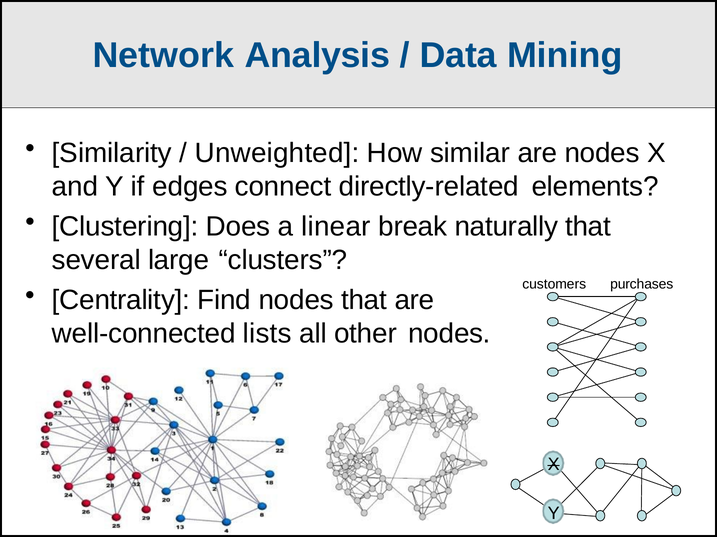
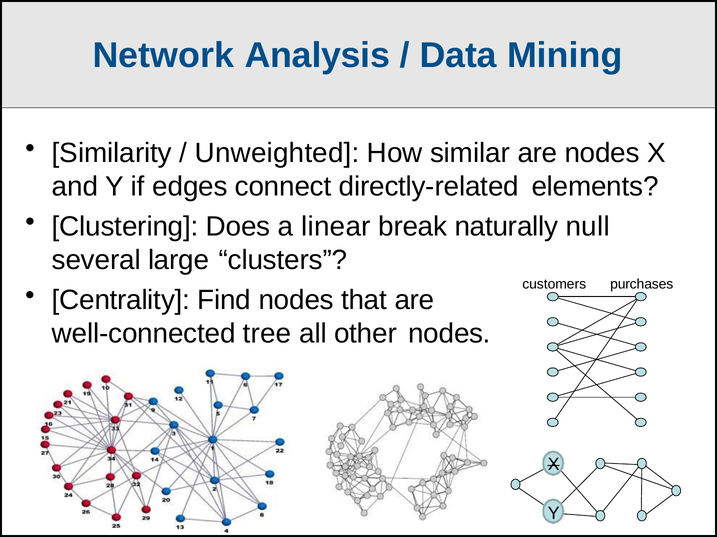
naturally that: that -> null
lists: lists -> tree
